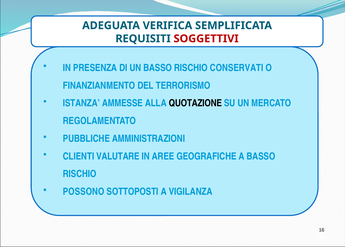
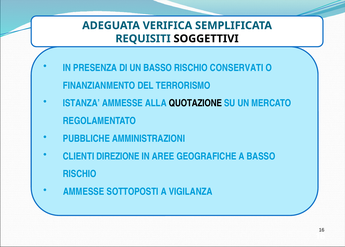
SOGGETTIVI colour: red -> black
VALUTARE: VALUTARE -> DIREZIONE
POSSONO at (84, 192): POSSONO -> AMMESSE
